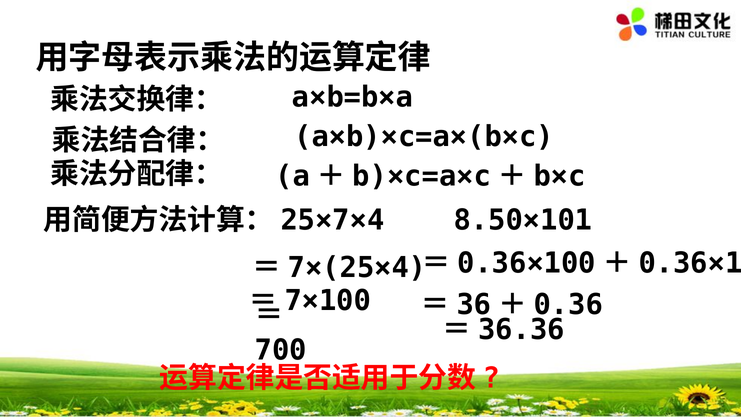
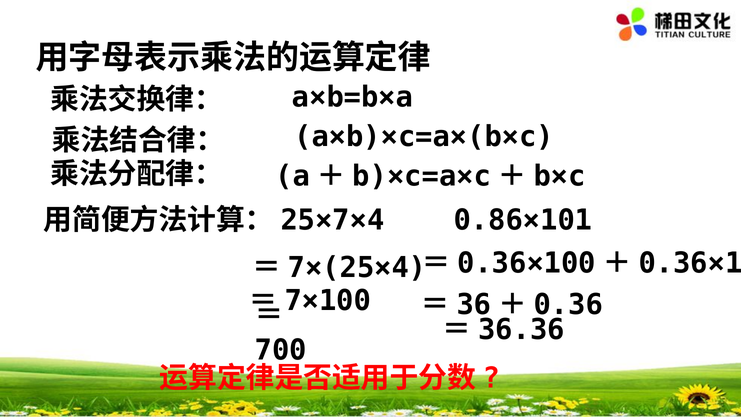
8.50×101: 8.50×101 -> 0.86×101
